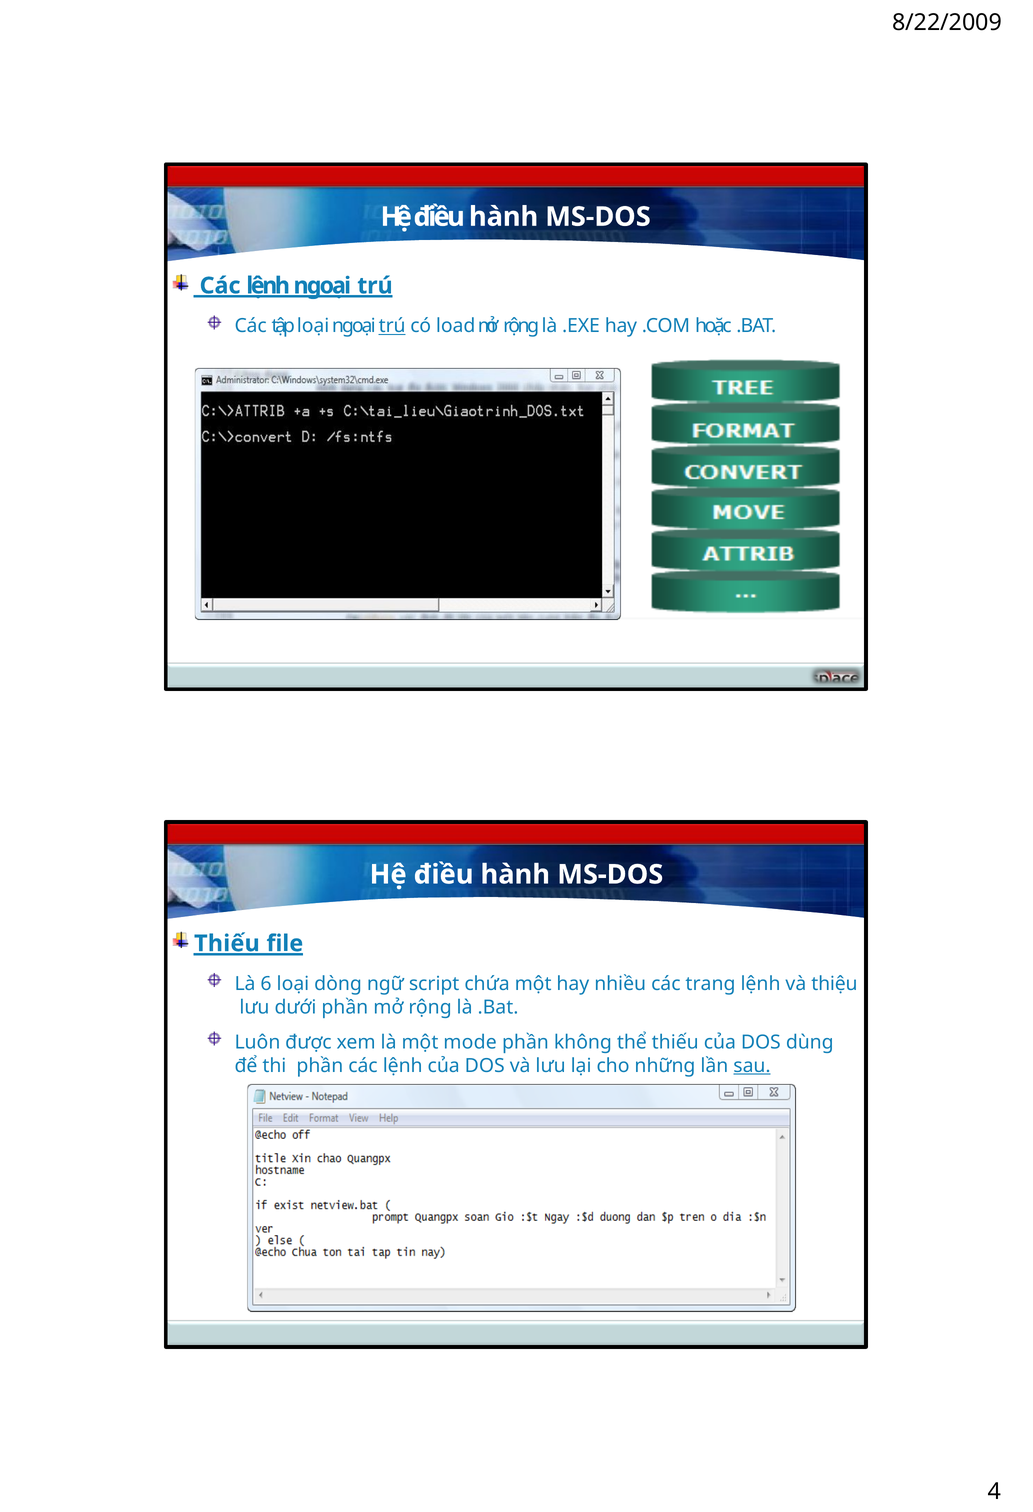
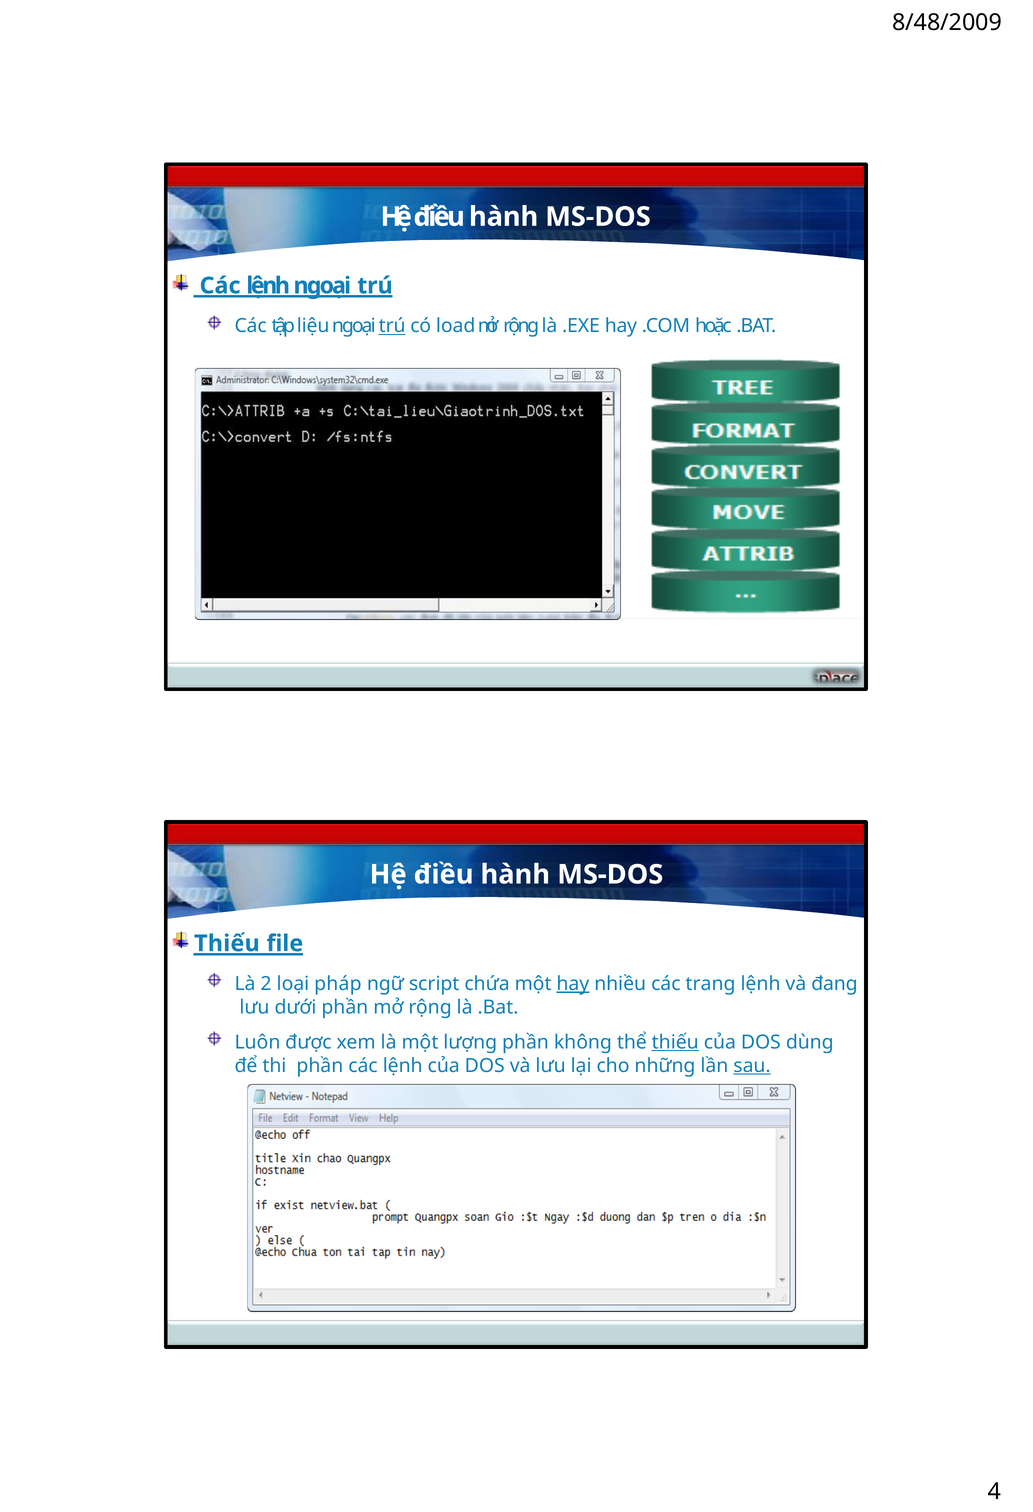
8/22/2009: 8/22/2009 -> 8/48/2009
tập loại: loại -> liệu
6: 6 -> 2
dòng: dòng -> pháp
hay at (573, 984) underline: none -> present
thiệu: thiệu -> đang
mode: mode -> lượng
thiếu at (675, 1043) underline: none -> present
